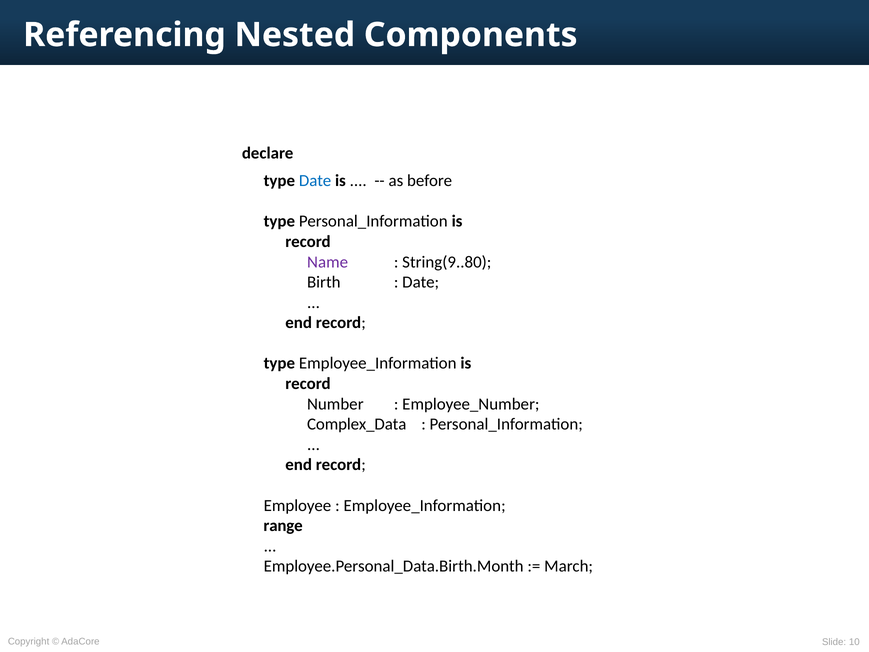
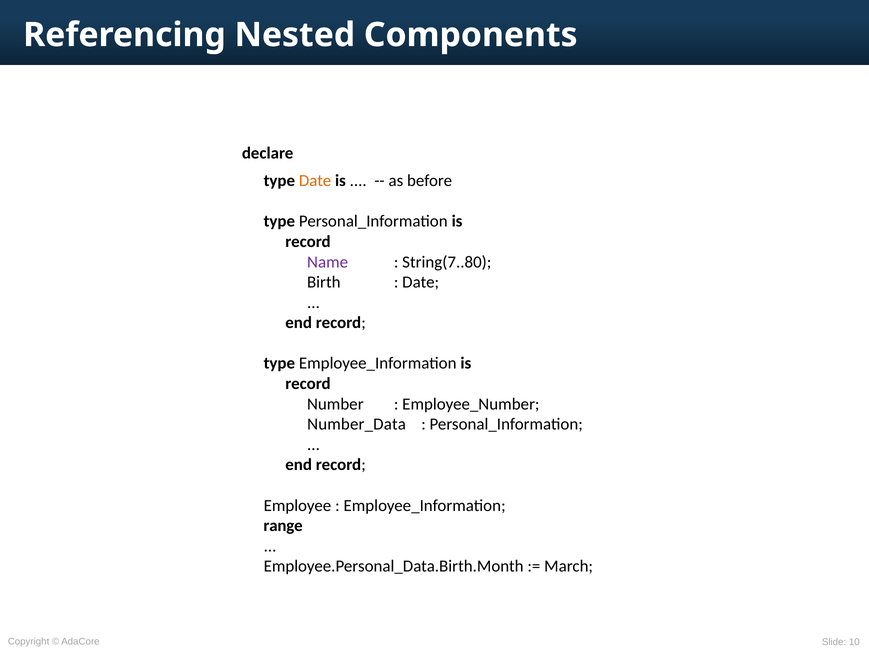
Date at (315, 181) colour: blue -> orange
String(9..80: String(9..80 -> String(7..80
Complex_Data: Complex_Data -> Number_Data
